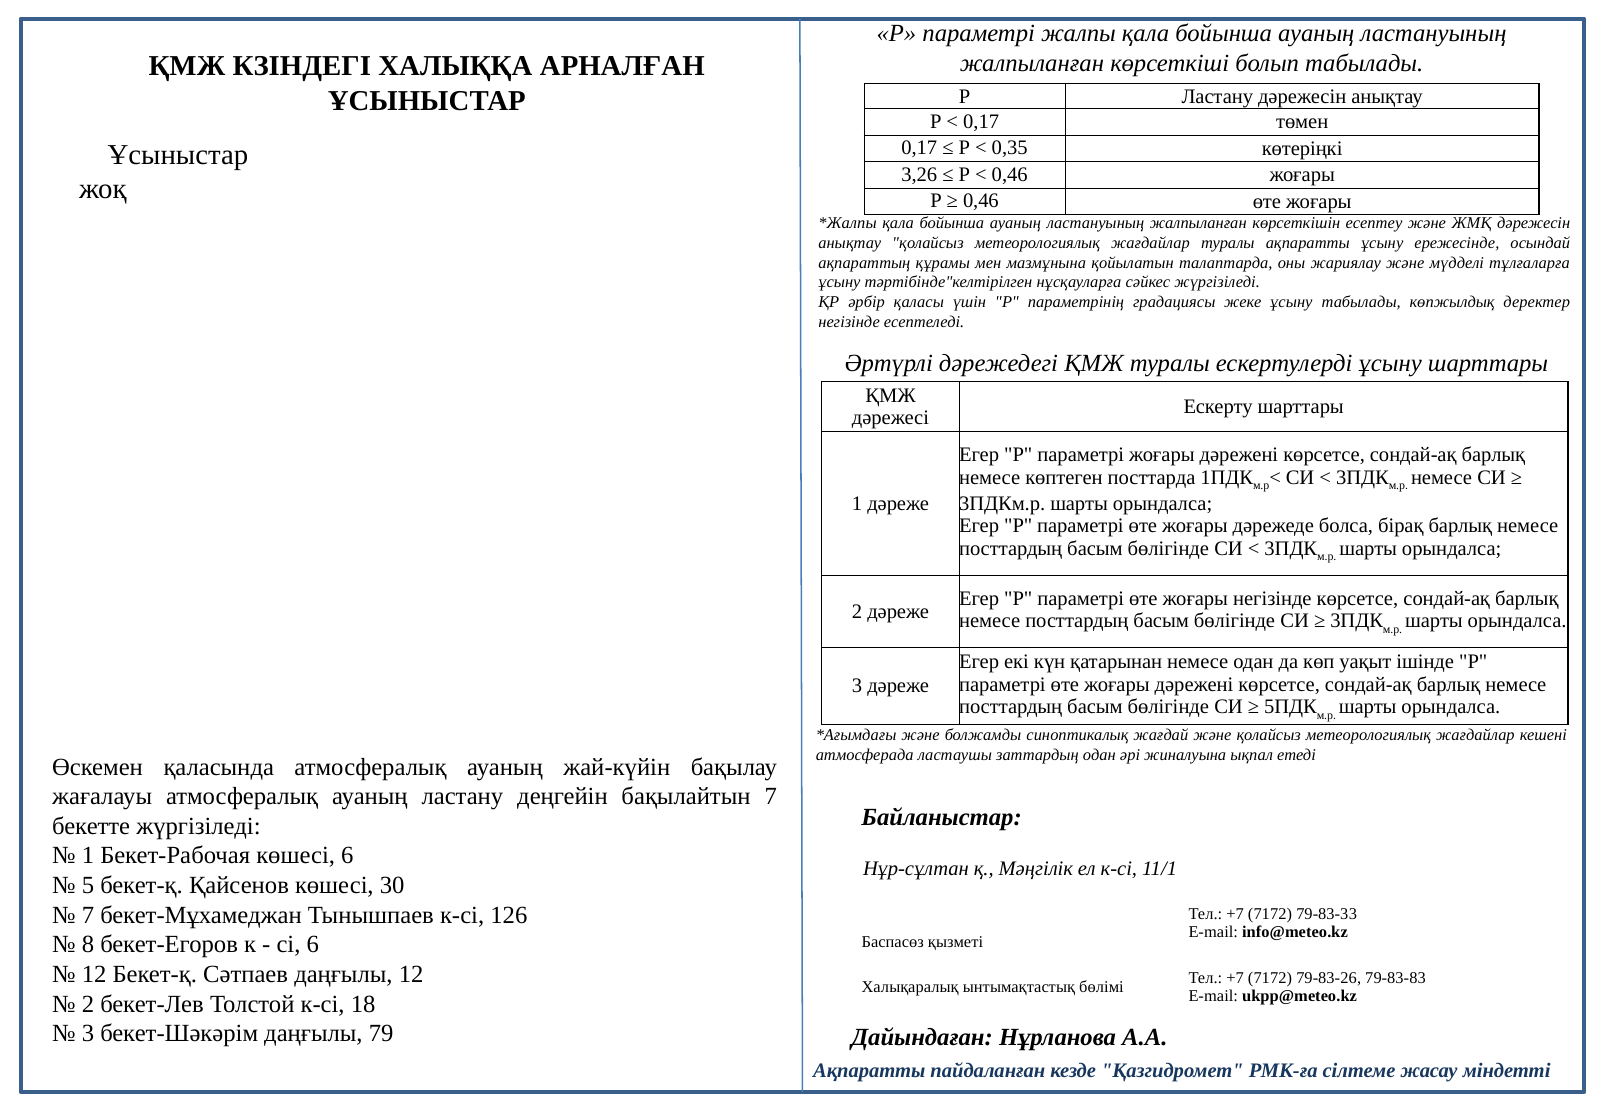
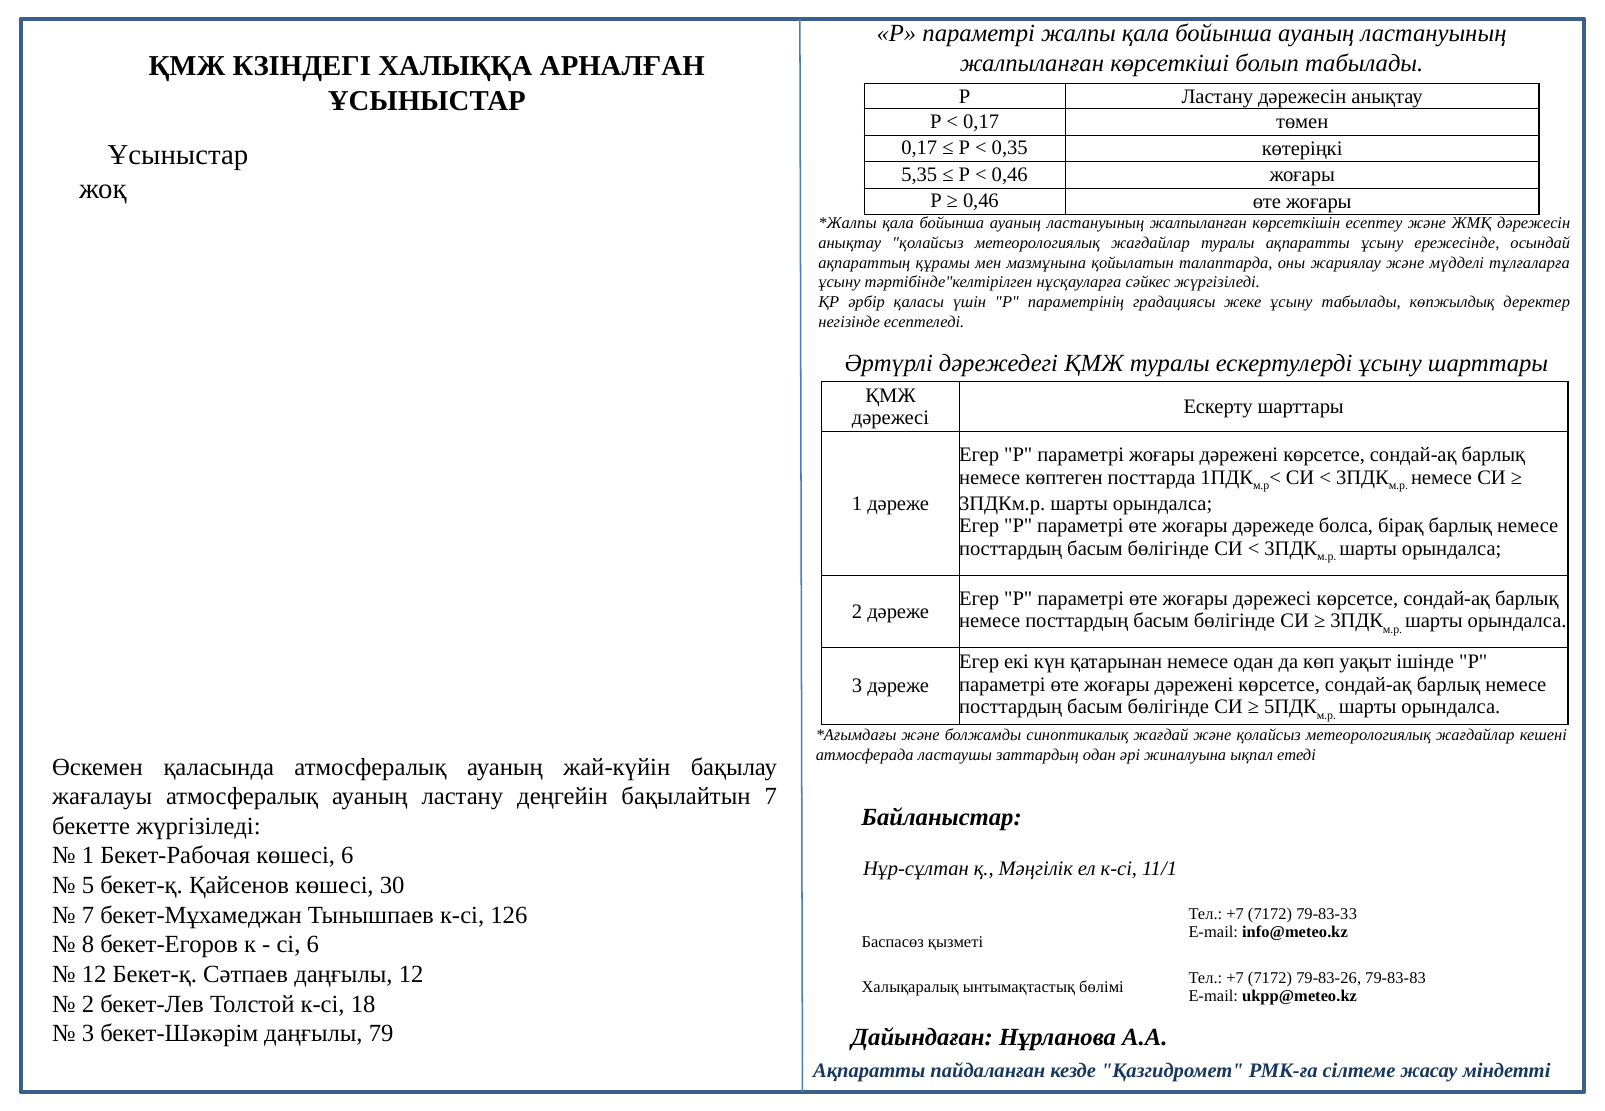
3,26: 3,26 -> 5,35
жоғары негізінде: негізінде -> дәрежесі
